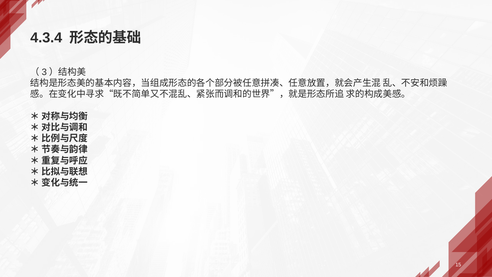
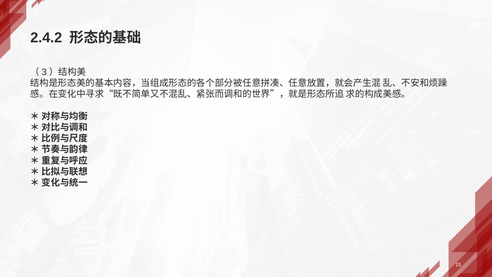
4.3.4: 4.3.4 -> 2.4.2
